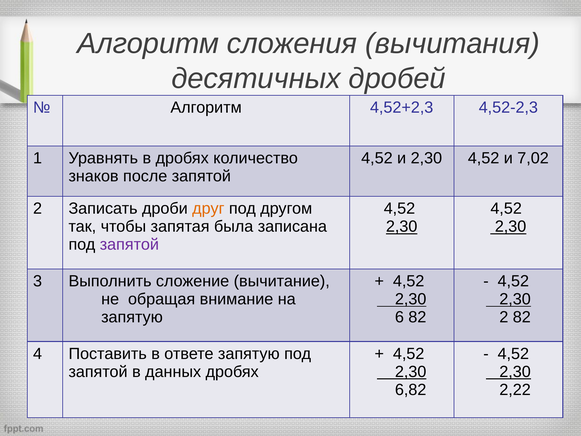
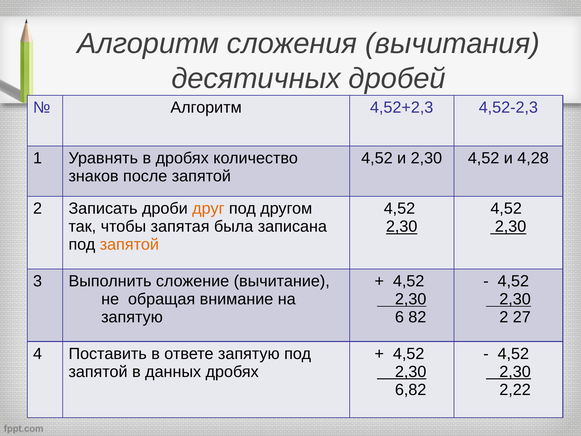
7,02: 7,02 -> 4,28
запятой at (129, 245) colour: purple -> orange
2 82: 82 -> 27
